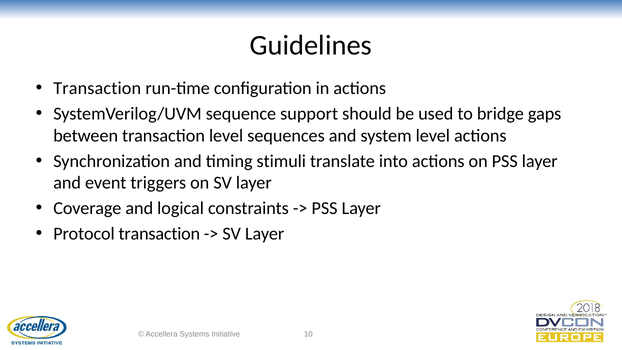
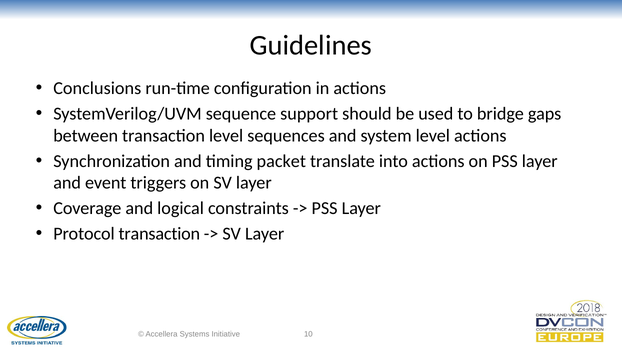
Transaction at (97, 88): Transaction -> Conclusions
stimuli: stimuli -> packet
